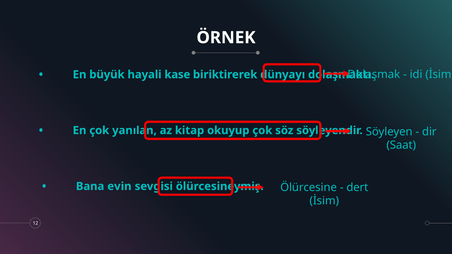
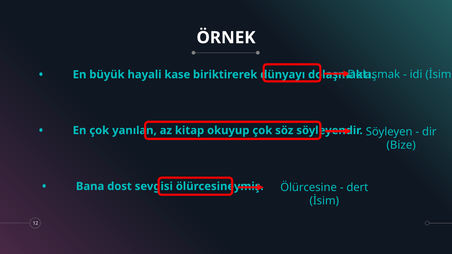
Saat: Saat -> Bize
evin: evin -> dost
